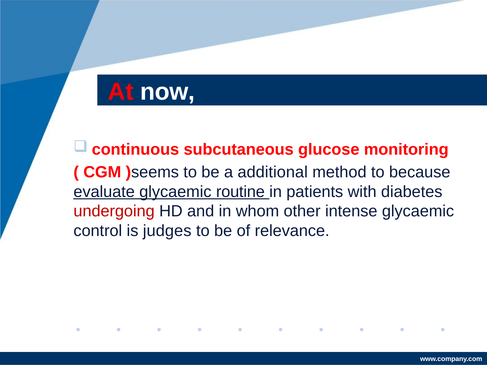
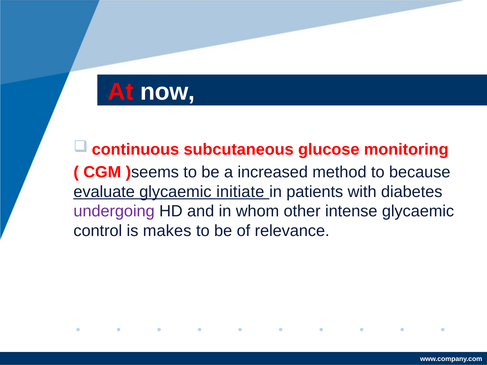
additional: additional -> increased
routine: routine -> initiate
undergoing colour: red -> purple
judges: judges -> makes
